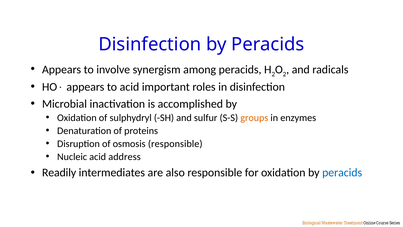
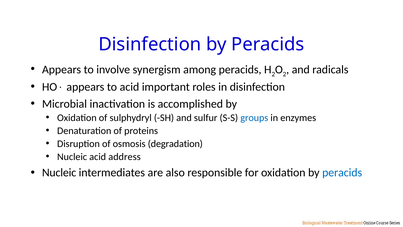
groups colour: orange -> blue
osmosis responsible: responsible -> degradation
Readily at (59, 172): Readily -> Nucleic
